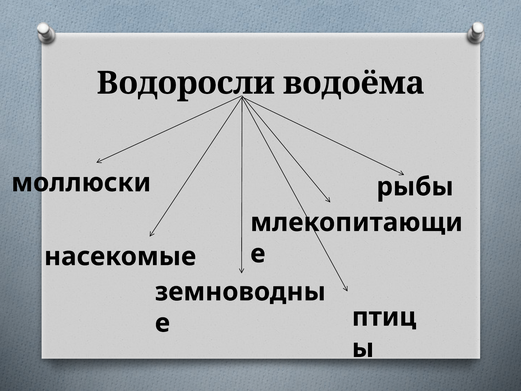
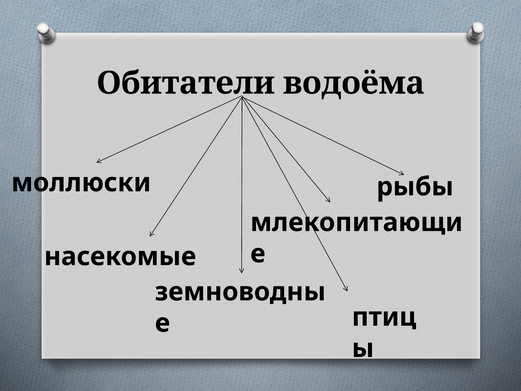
Водоросли: Водоросли -> Обитатели
